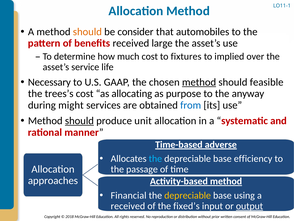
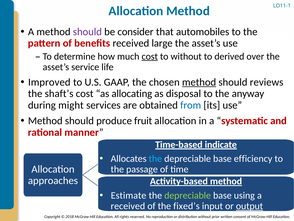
should at (87, 32) colour: orange -> purple
cost at (150, 56) underline: none -> present
to fixtures: fixtures -> without
implied: implied -> derived
Necessary: Necessary -> Improved
feasible: feasible -> reviews
trees’s: trees’s -> shaft’s
purpose: purpose -> disposal
should at (79, 120) underline: present -> none
unit: unit -> fruit
adverse: adverse -> indicate
Financial: Financial -> Estimate
depreciable at (188, 195) colour: yellow -> light green
